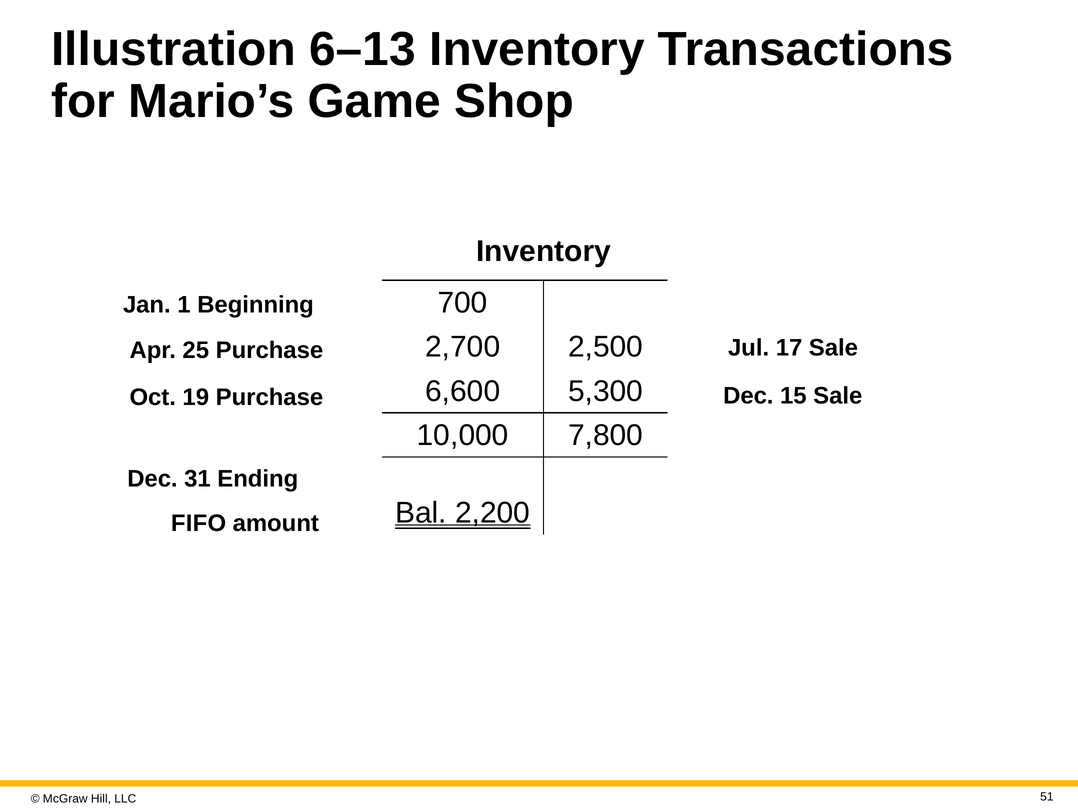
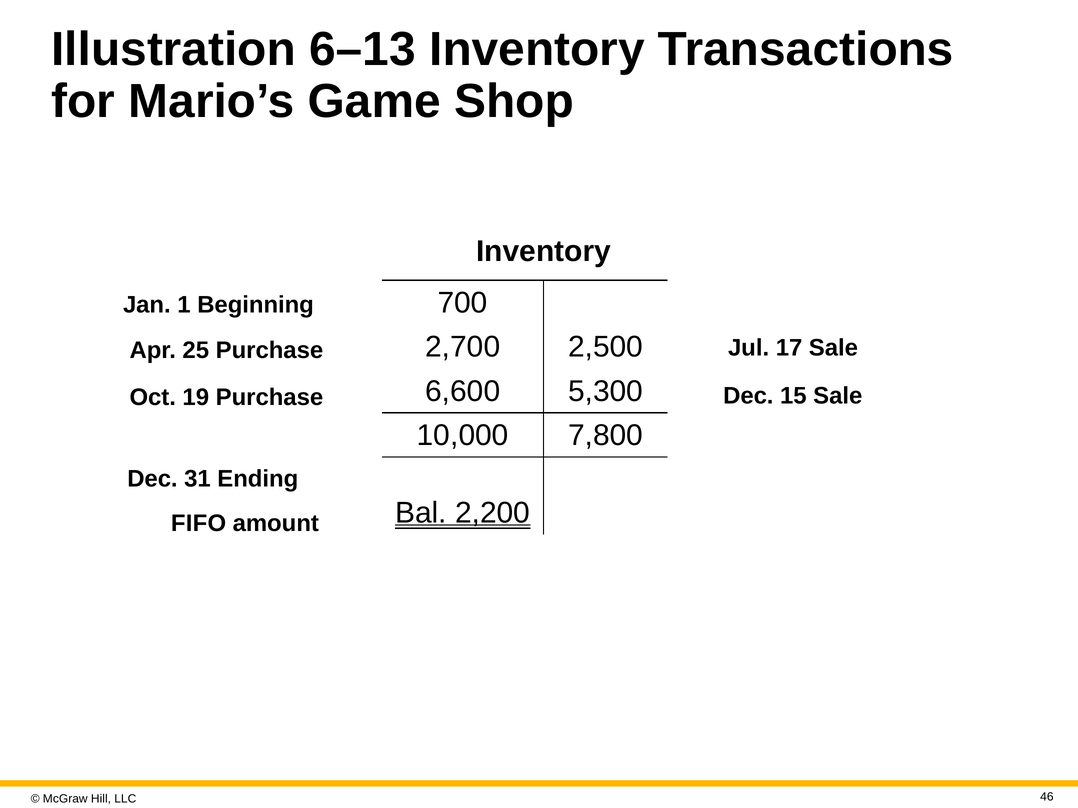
51: 51 -> 46
